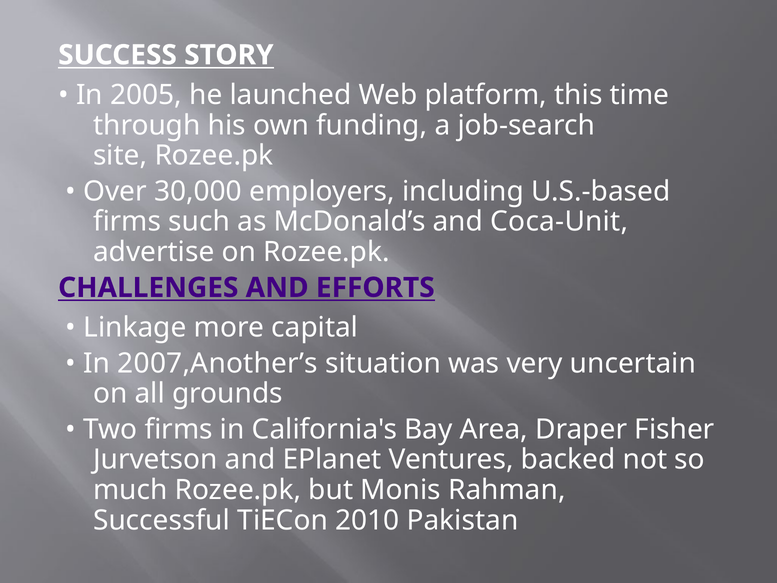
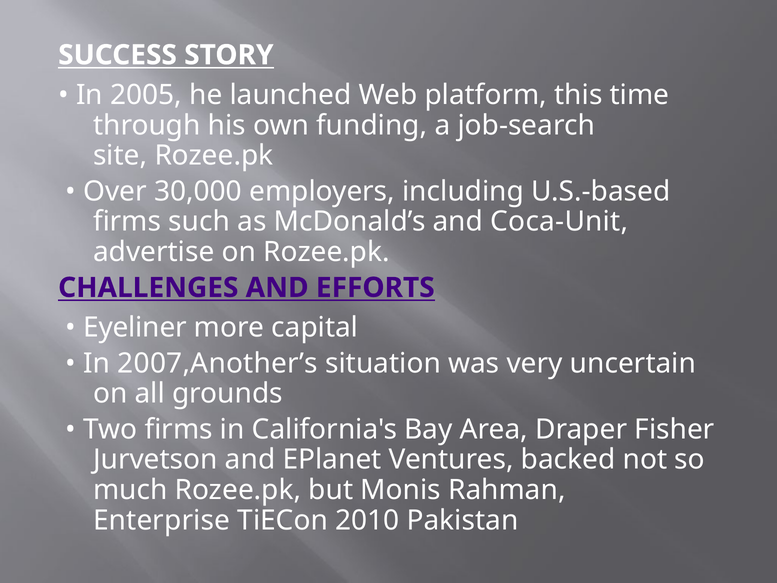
Linkage: Linkage -> Eyeliner
Successful: Successful -> Enterprise
